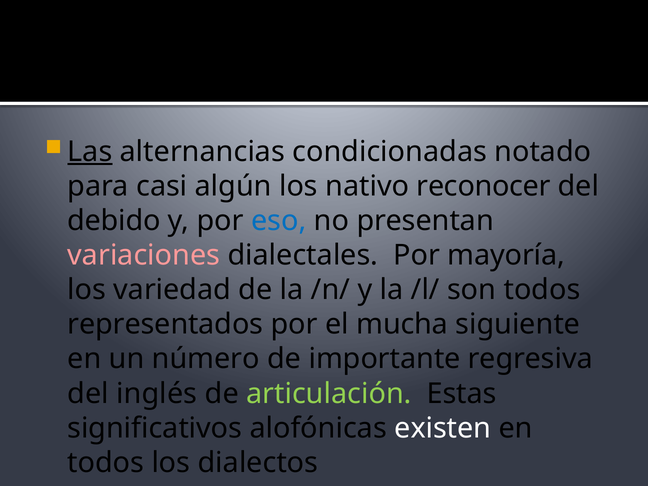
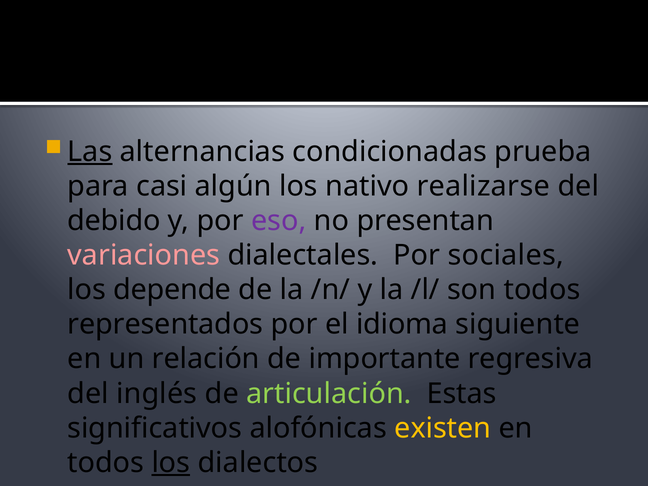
notado: notado -> prueba
reconocer: reconocer -> realizarse
eso colour: blue -> purple
mayoría: mayoría -> sociales
variedad: variedad -> depende
mucha: mucha -> idioma
número: número -> relación
existen colour: white -> yellow
los at (171, 463) underline: none -> present
